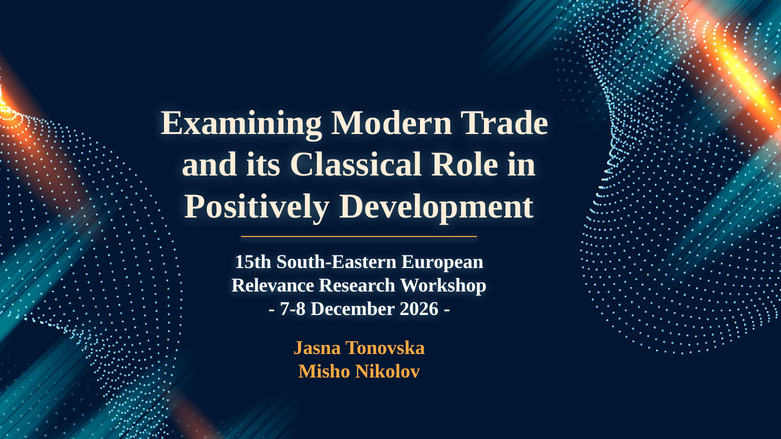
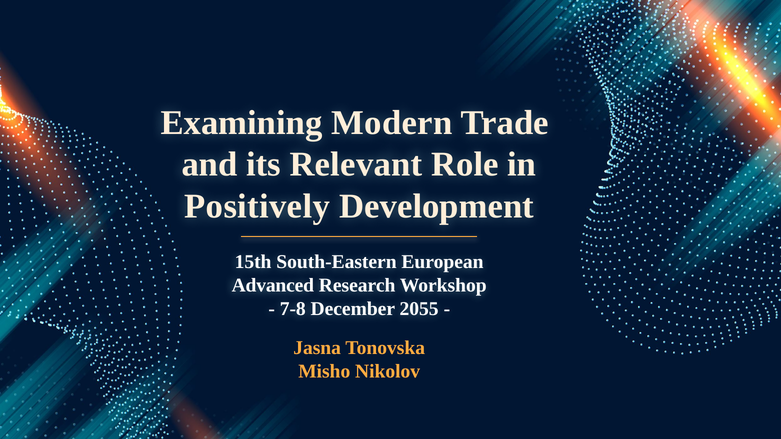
Classical: Classical -> Relevant
Relevance: Relevance -> Advanced
2026: 2026 -> 2055
